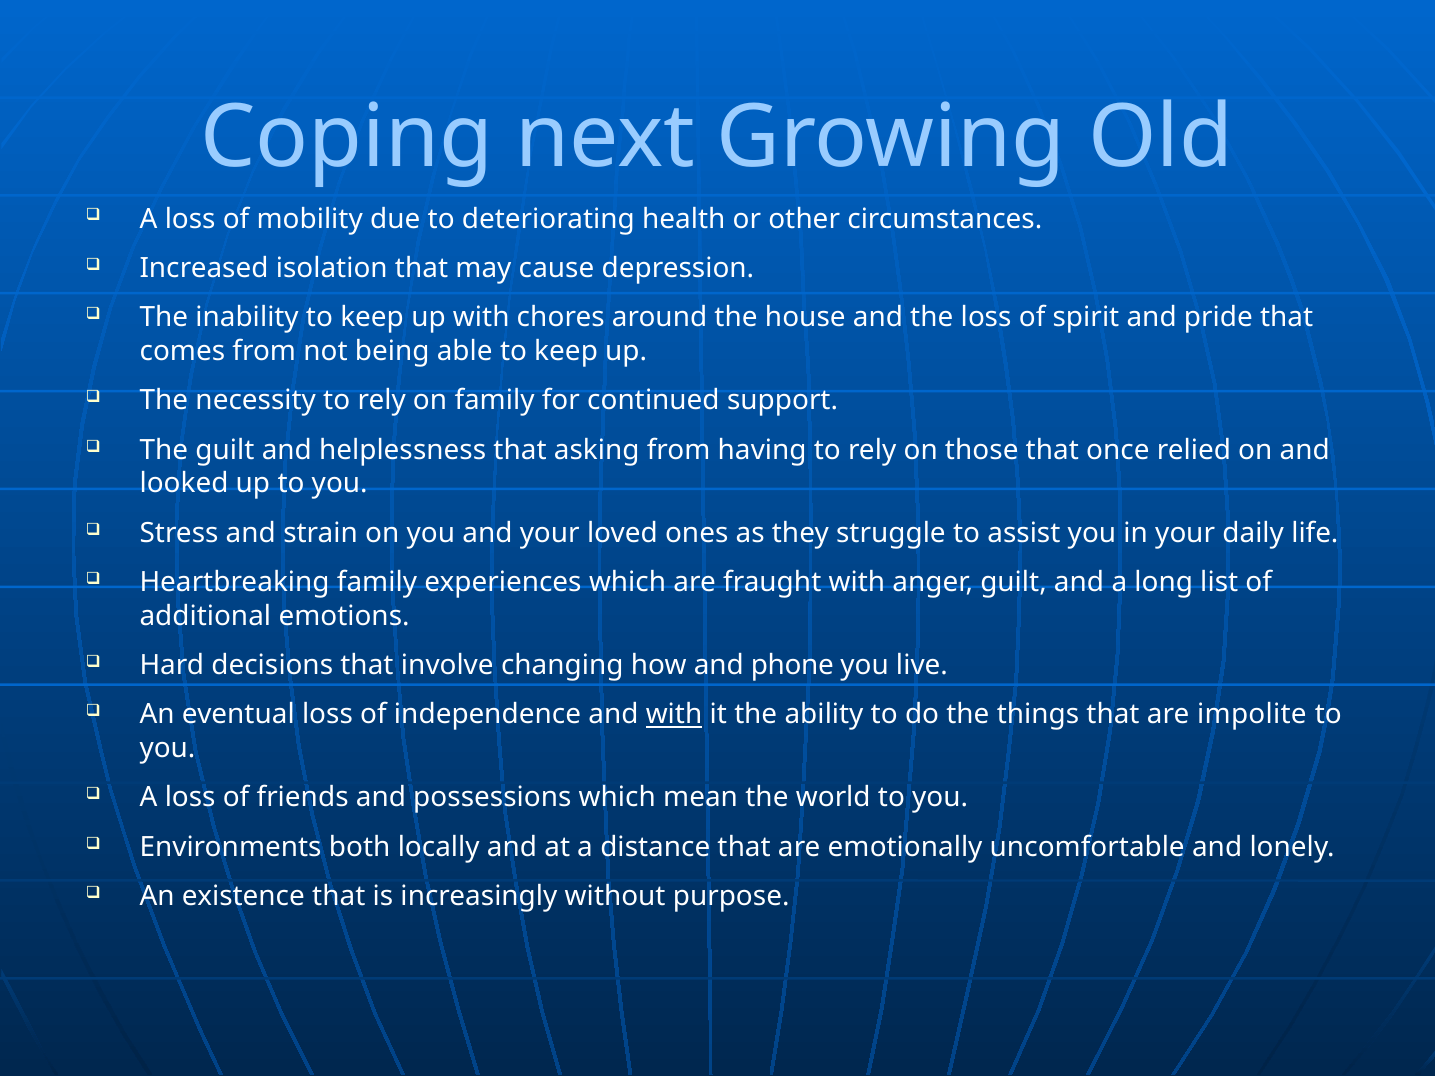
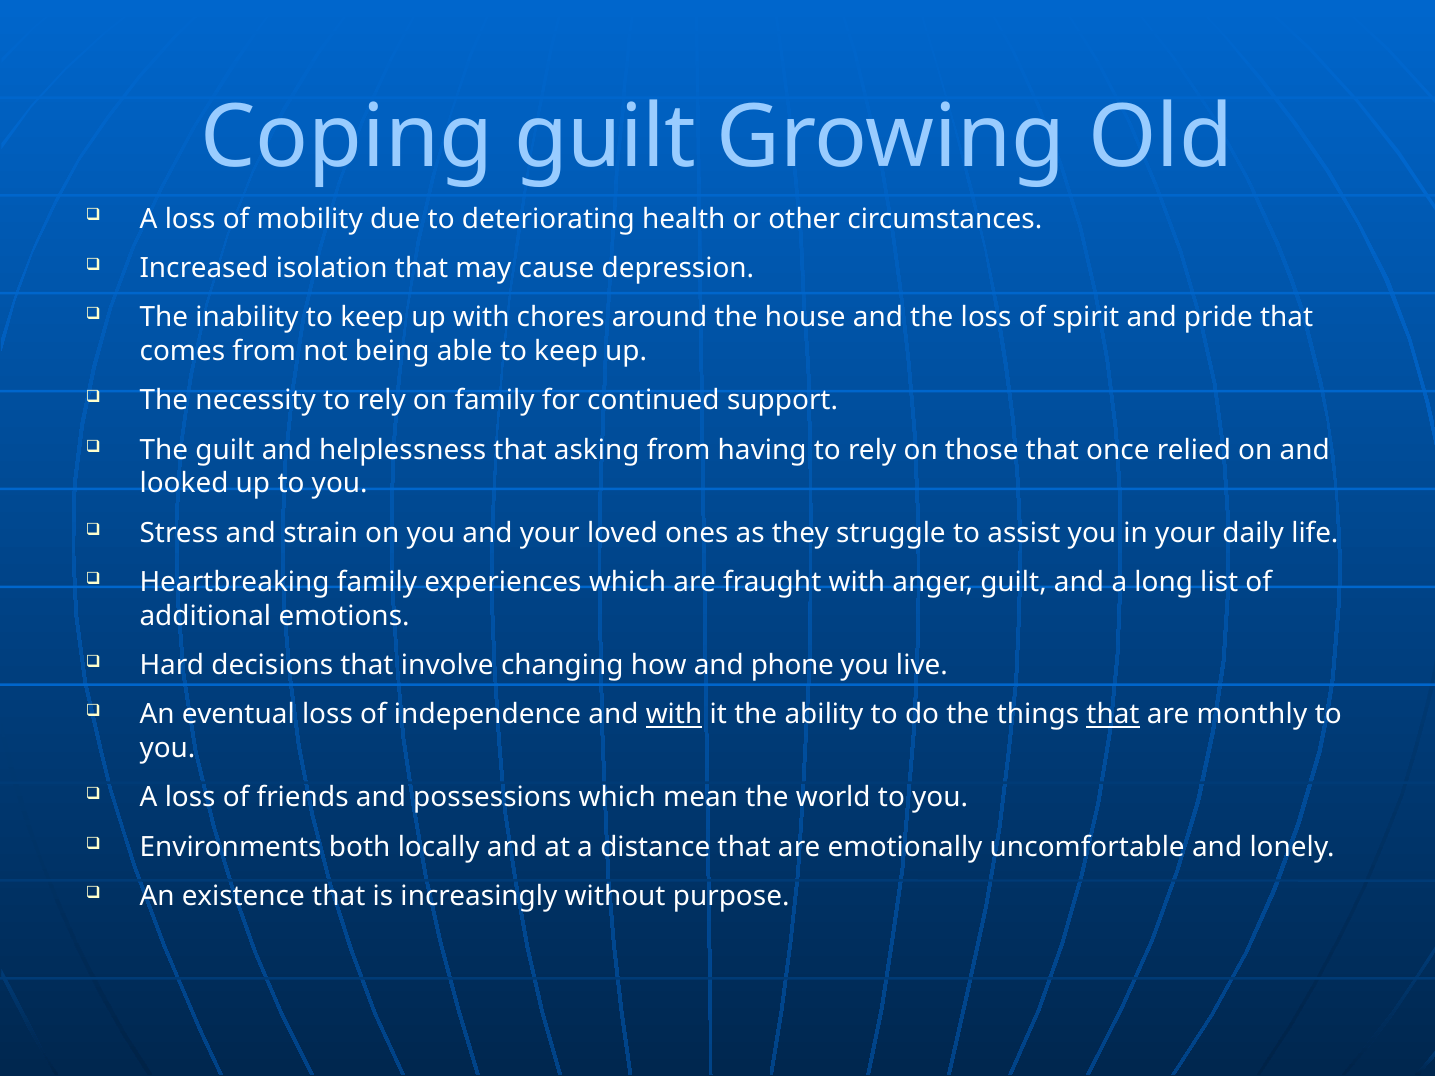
Coping next: next -> guilt
that at (1113, 715) underline: none -> present
impolite: impolite -> monthly
